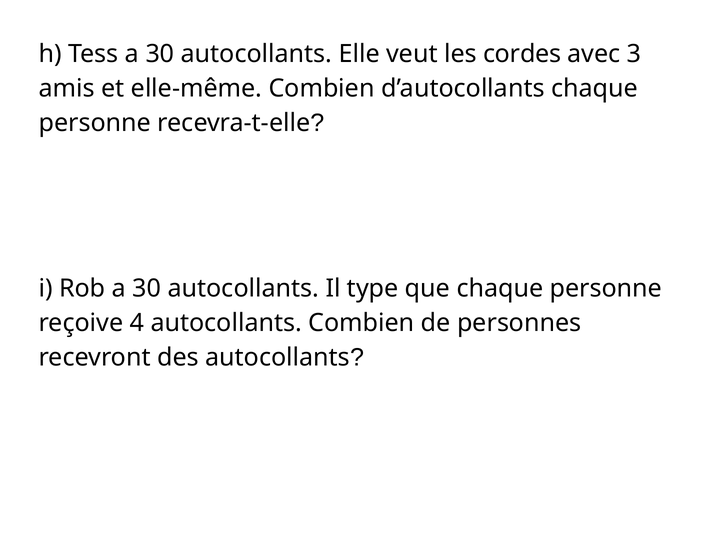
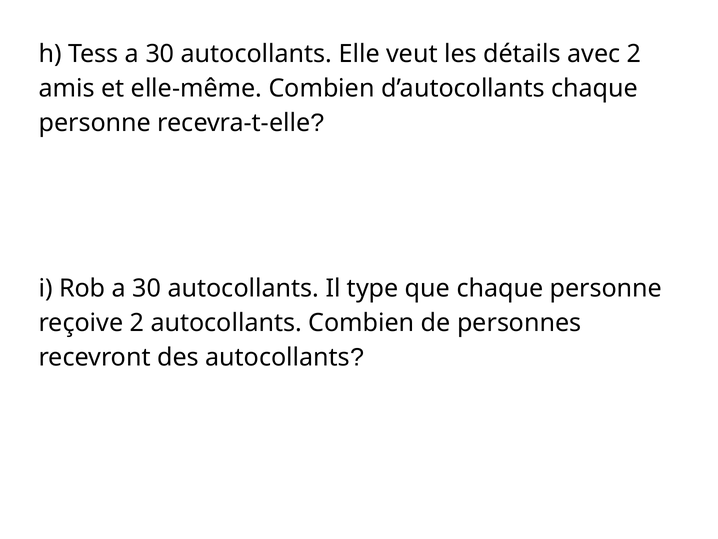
cordes: cordes -> détails
avec 3: 3 -> 2
reçoive 4: 4 -> 2
